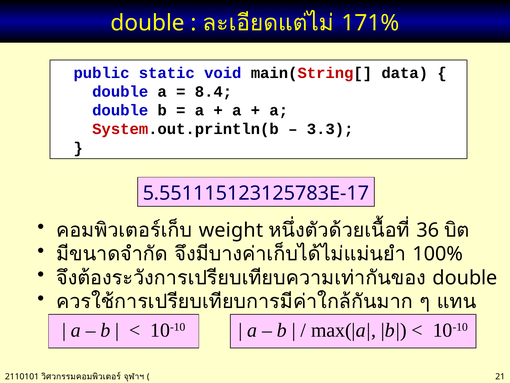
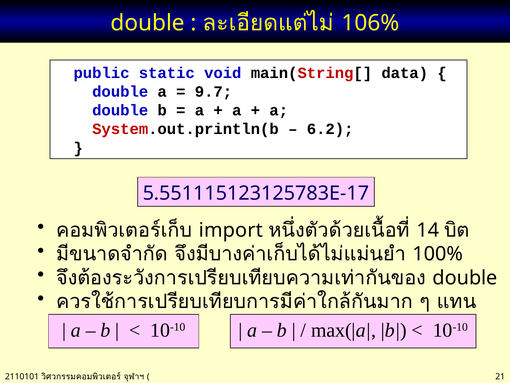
171%: 171% -> 106%
8.4: 8.4 -> 9.7
3.3: 3.3 -> 6.2
weight: weight -> import
36: 36 -> 14
